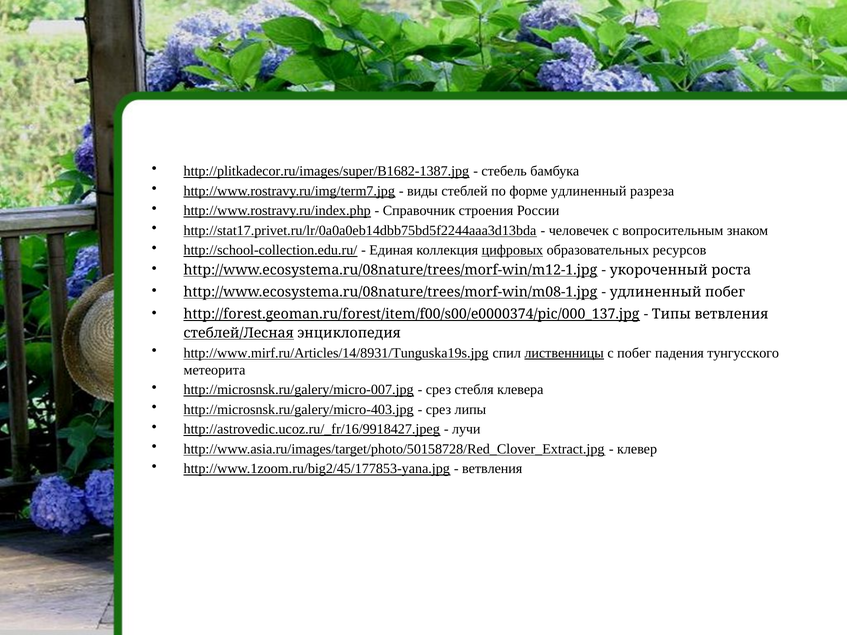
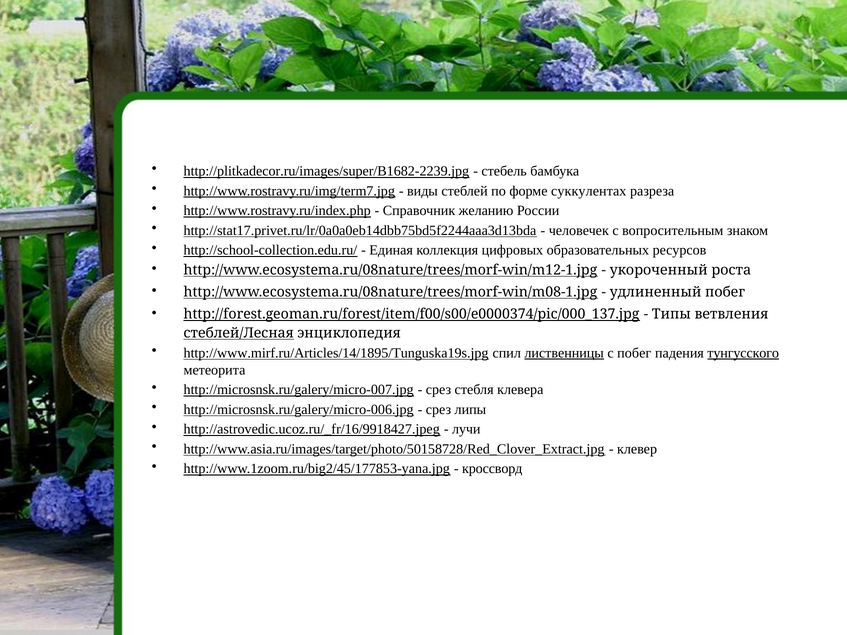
http://plitkadecor.ru/images/super/B1682-1387.jpg: http://plitkadecor.ru/images/super/B1682-1387.jpg -> http://plitkadecor.ru/images/super/B1682-2239.jpg
форме удлиненный: удлиненный -> суккулентах
строения: строения -> желанию
цифровых underline: present -> none
http://www.mirf.ru/Articles/14/8931/Tunguska19s.jpg: http://www.mirf.ru/Articles/14/8931/Tunguska19s.jpg -> http://www.mirf.ru/Articles/14/1895/Tunguska19s.jpg
тунгусского underline: none -> present
http://microsnsk.ru/galery/micro-403.jpg: http://microsnsk.ru/galery/micro-403.jpg -> http://microsnsk.ru/galery/micro-006.jpg
ветвления at (492, 469): ветвления -> кроссворд
